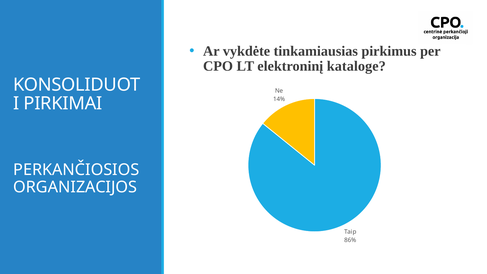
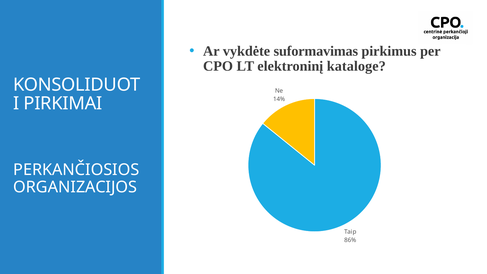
tinkamiausias: tinkamiausias -> suformavimas
